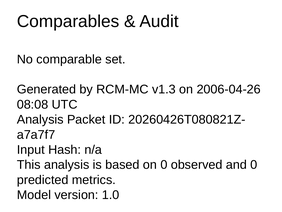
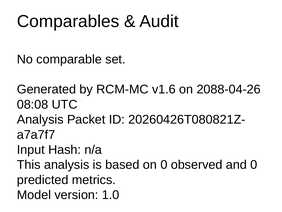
v1.3: v1.3 -> v1.6
2006-04-26: 2006-04-26 -> 2088-04-26
